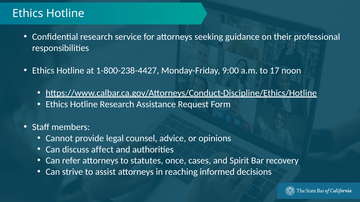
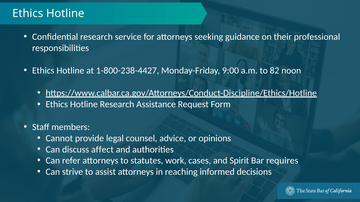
17: 17 -> 82
once: once -> work
recovery: recovery -> requires
